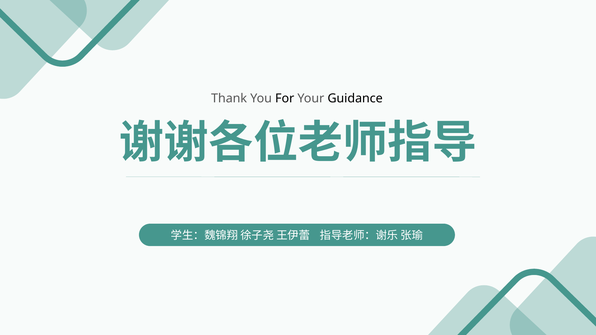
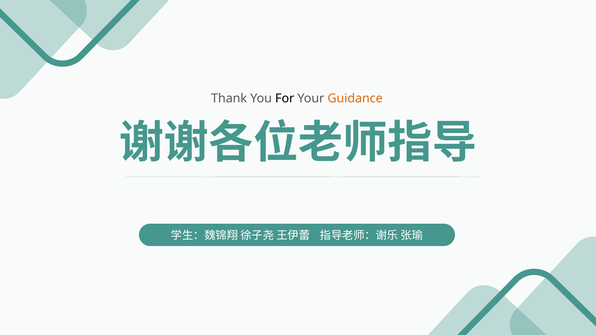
Guidance colour: black -> orange
